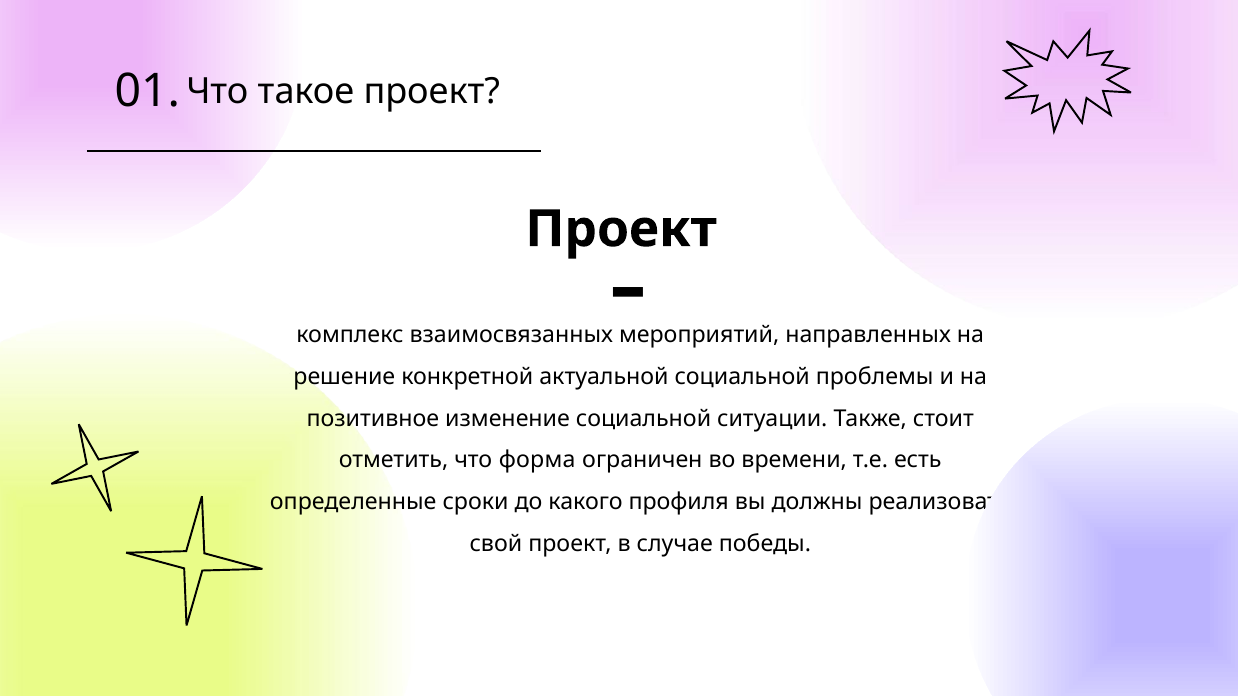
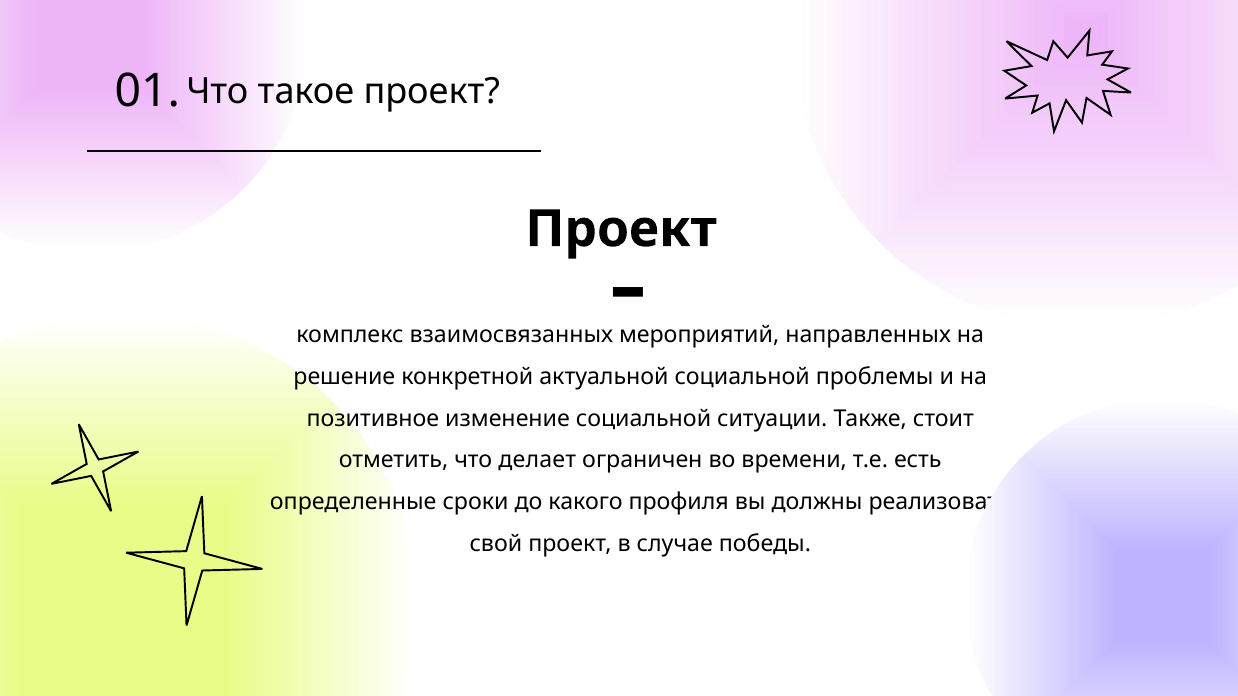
форма: форма -> делает
